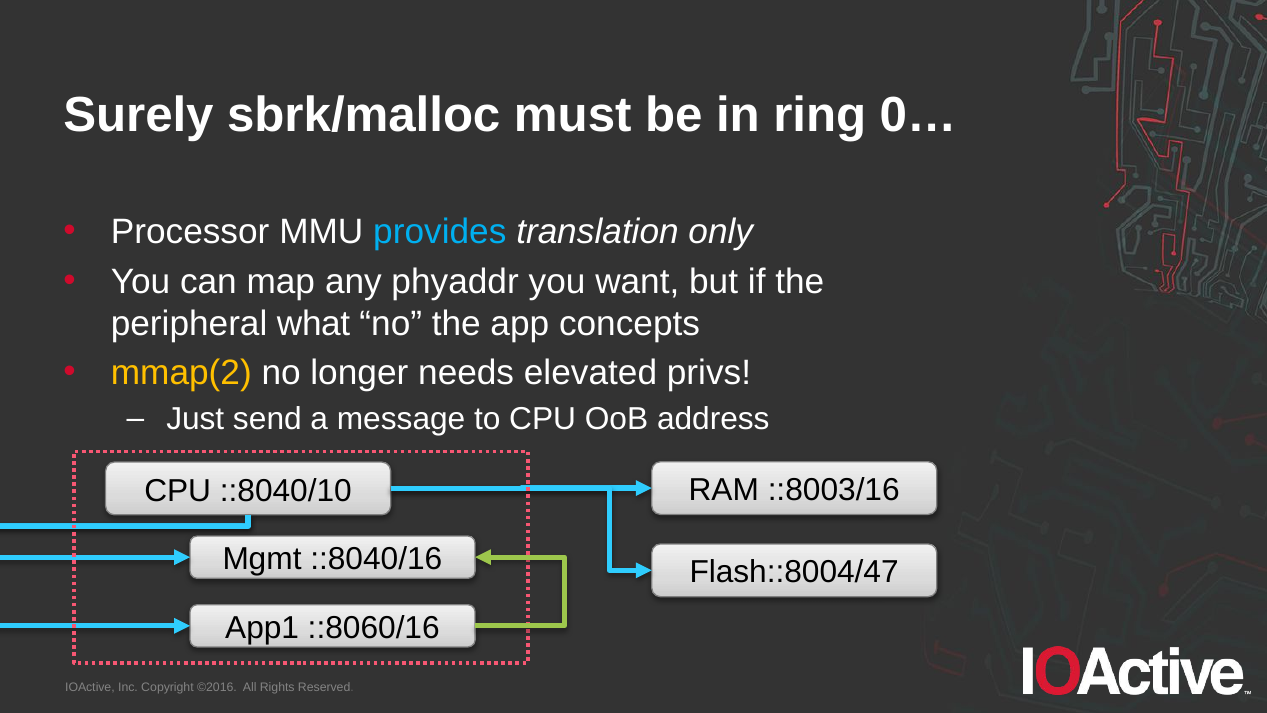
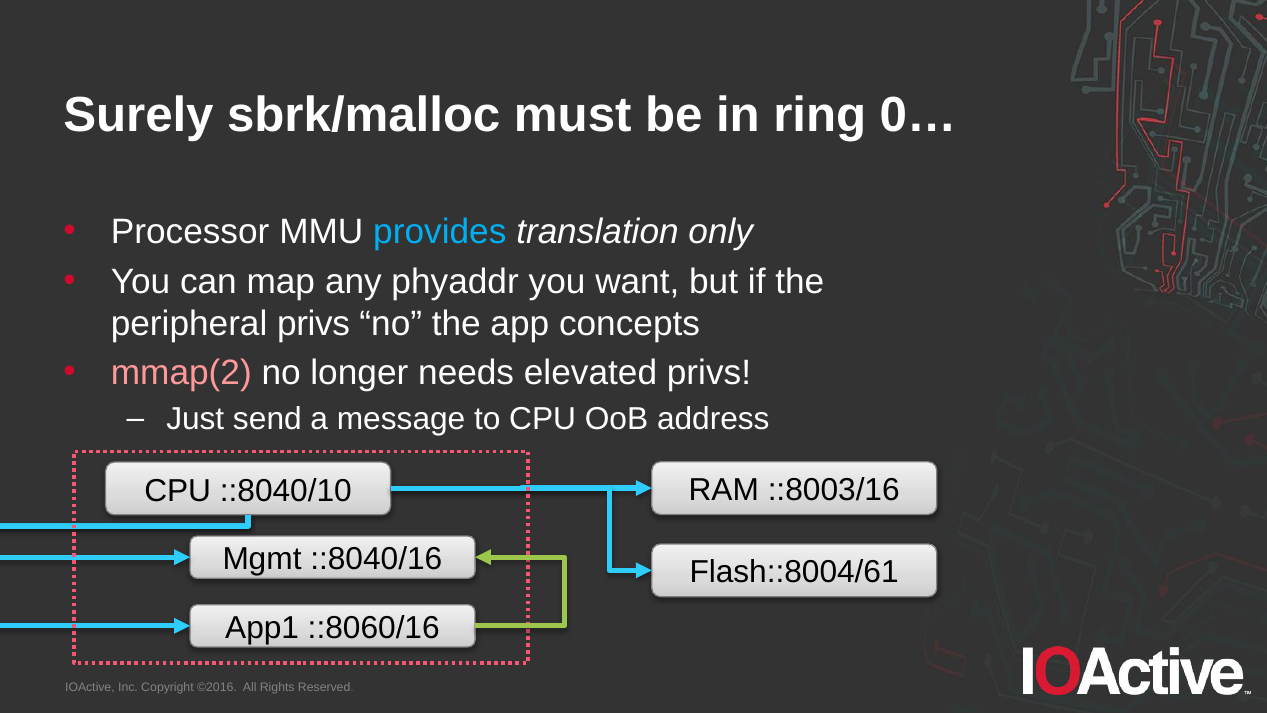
peripheral what: what -> privs
mmap(2 colour: yellow -> pink
Flash::8004/47: Flash::8004/47 -> Flash::8004/61
